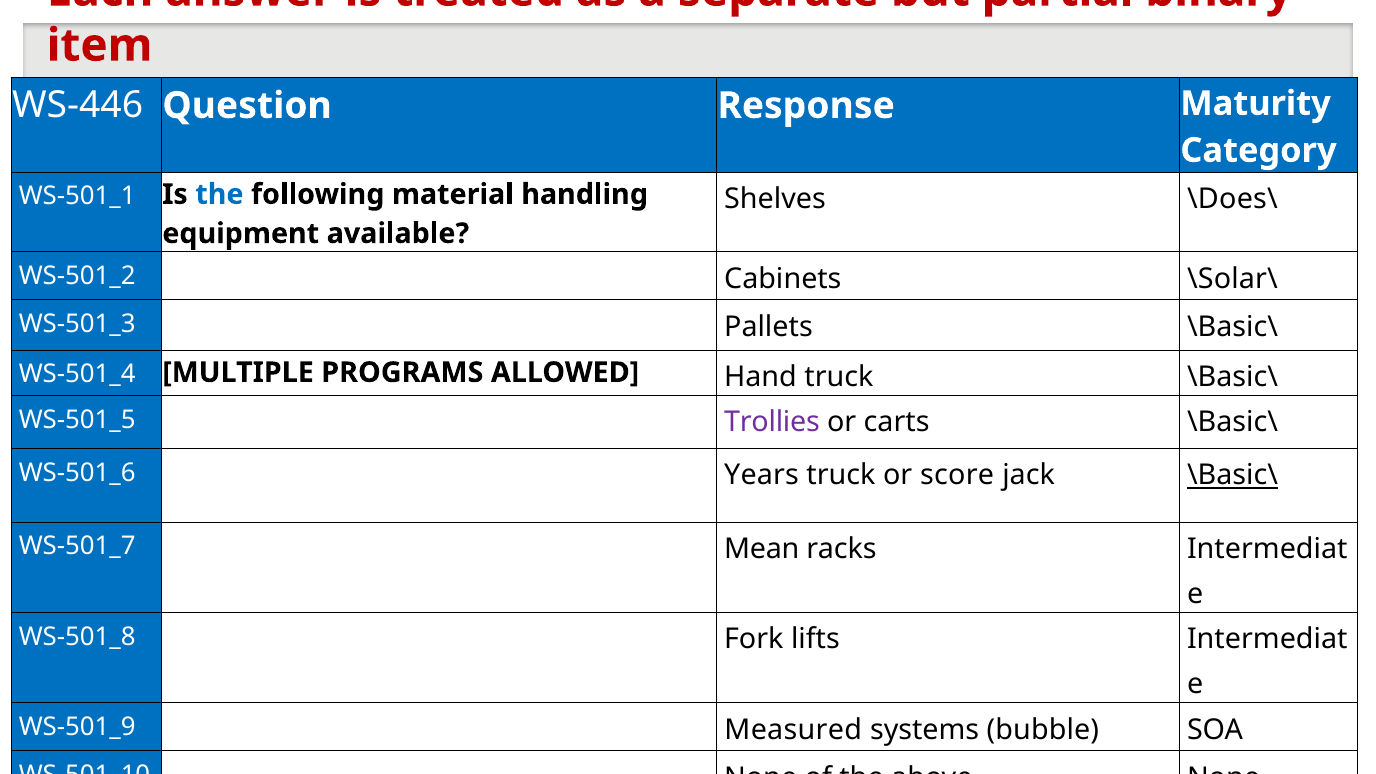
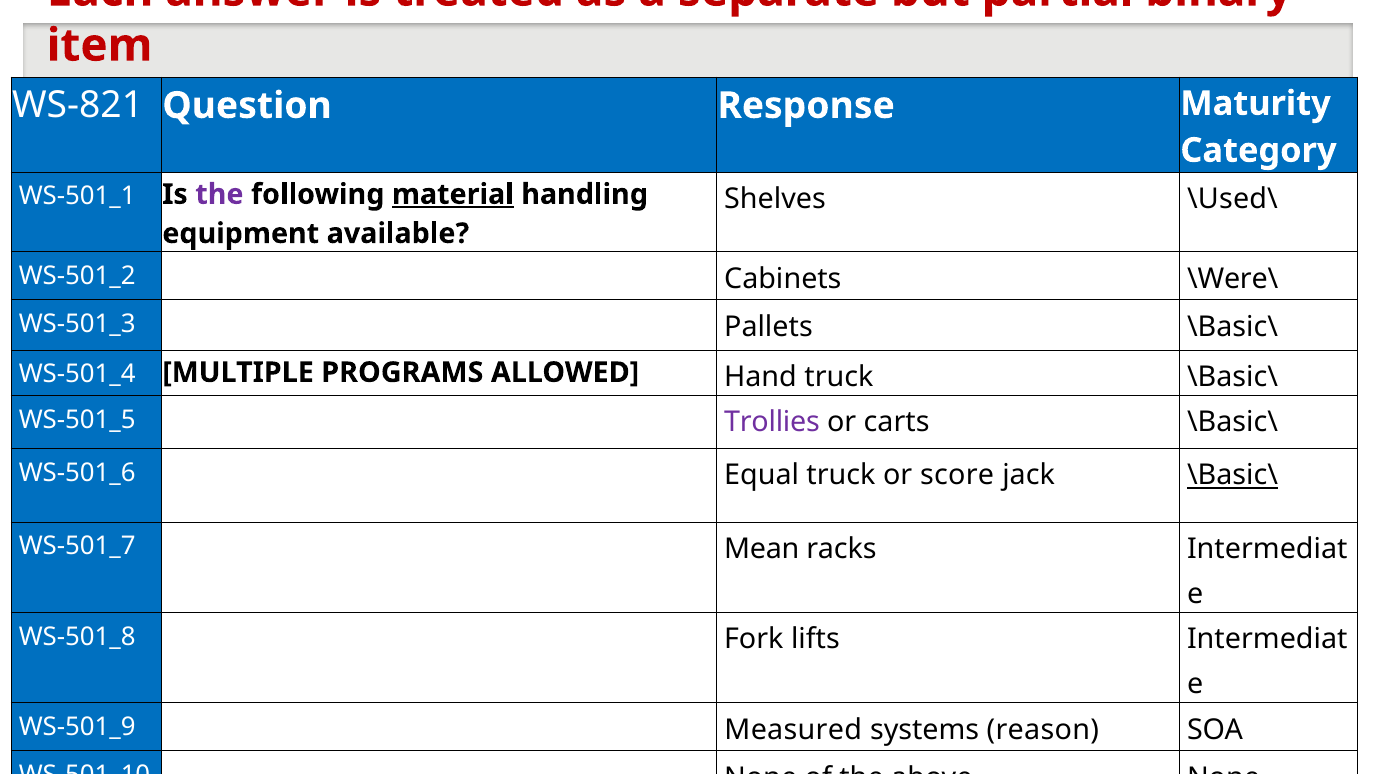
WS-446: WS-446 -> WS-821
the at (219, 194) colour: blue -> purple
material underline: none -> present
\Does\: \Does\ -> \Used\
\Solar\: \Solar\ -> \Were\
Years: Years -> Equal
bubble: bubble -> reason
